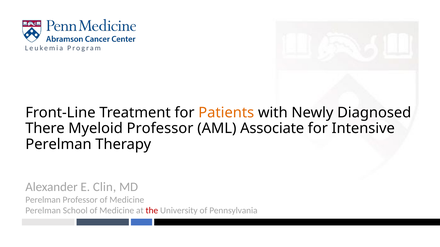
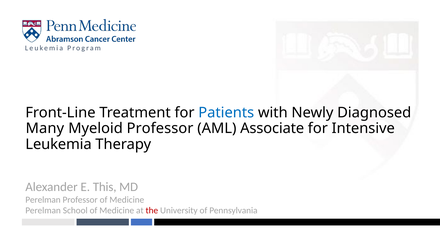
Patients colour: orange -> blue
There: There -> Many
Perelman at (58, 145): Perelman -> Leukemia
Clin: Clin -> This
